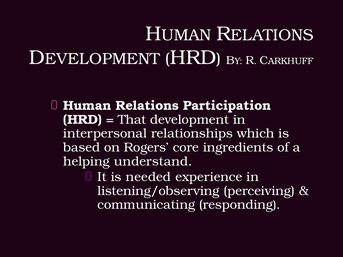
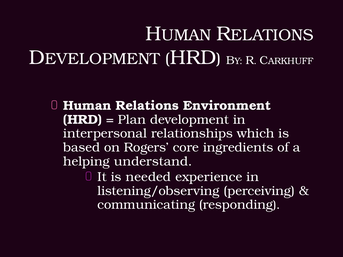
Participation: Participation -> Environment
That: That -> Plan
